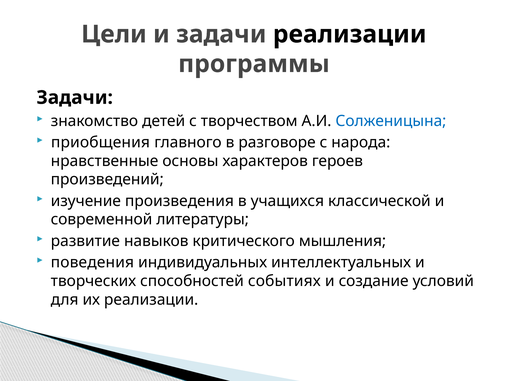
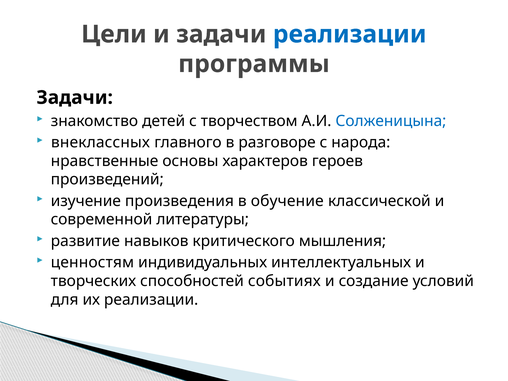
реализации at (350, 34) colour: black -> blue
приобщения: приобщения -> внеклассных
учащихся: учащихся -> обучение
поведения: поведения -> ценностям
